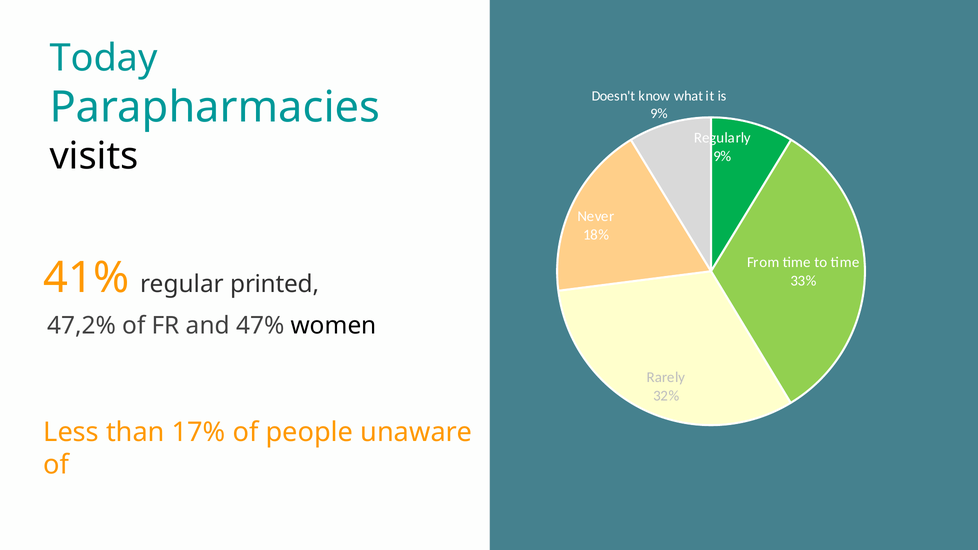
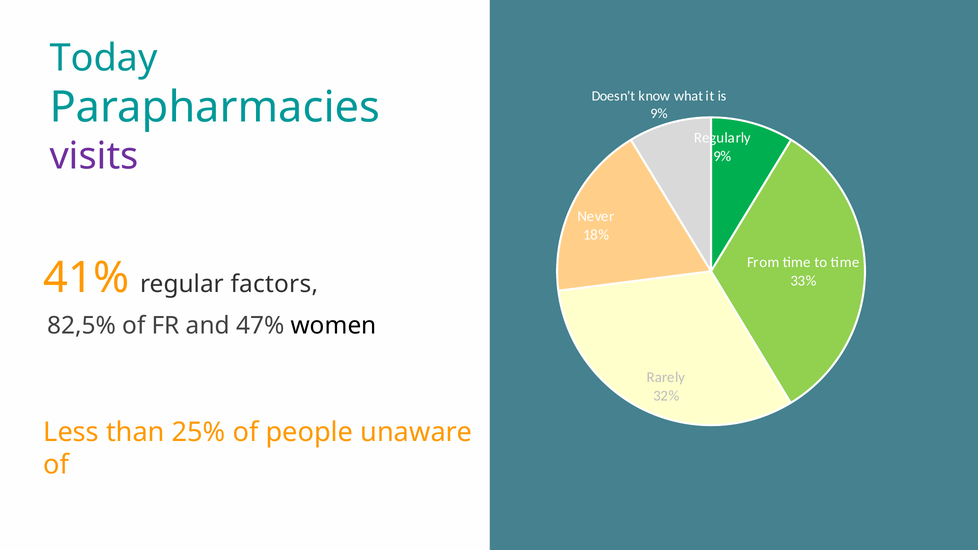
visits colour: black -> purple
printed: printed -> factors
47,2%: 47,2% -> 82,5%
17%: 17% -> 25%
